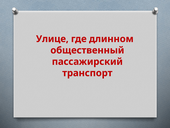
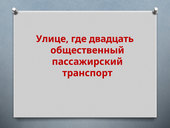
длинном: длинном -> двадцать
